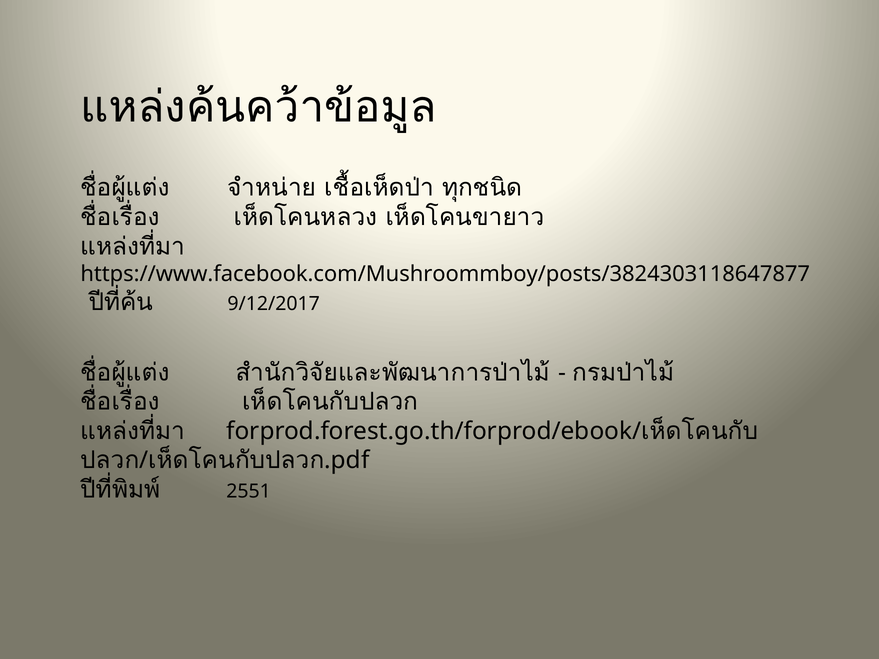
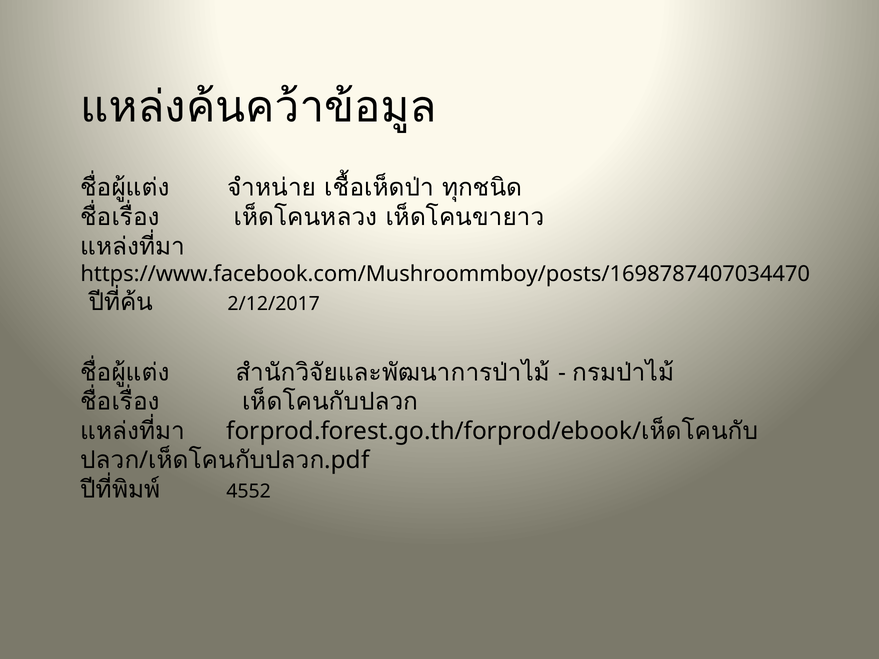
https://www.facebook.com/Mushroommboy/posts/3824303118647877: https://www.facebook.com/Mushroommboy/posts/3824303118647877 -> https://www.facebook.com/Mushroommboy/posts/1698787407034470
9/12/2017: 9/12/2017 -> 2/12/2017
2551: 2551 -> 4552
